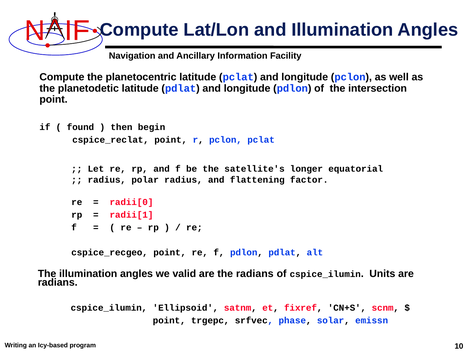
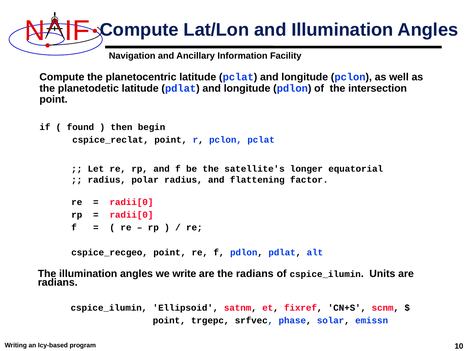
radii[1 at (131, 215): radii[1 -> radii[0
valid: valid -> write
